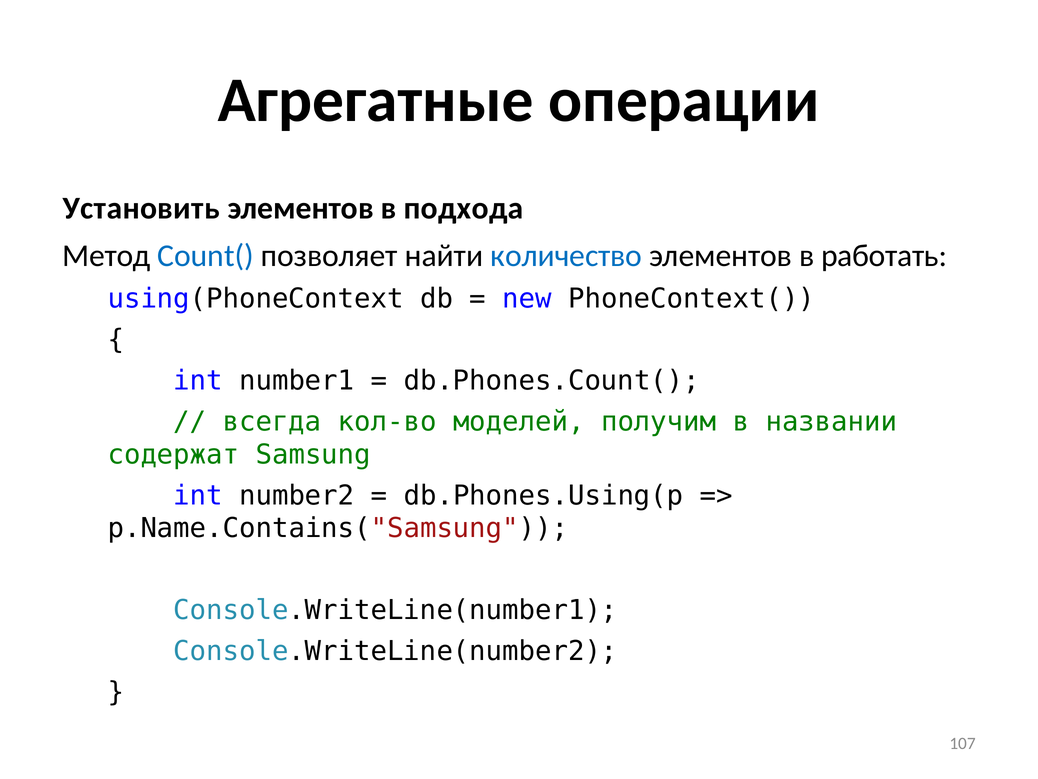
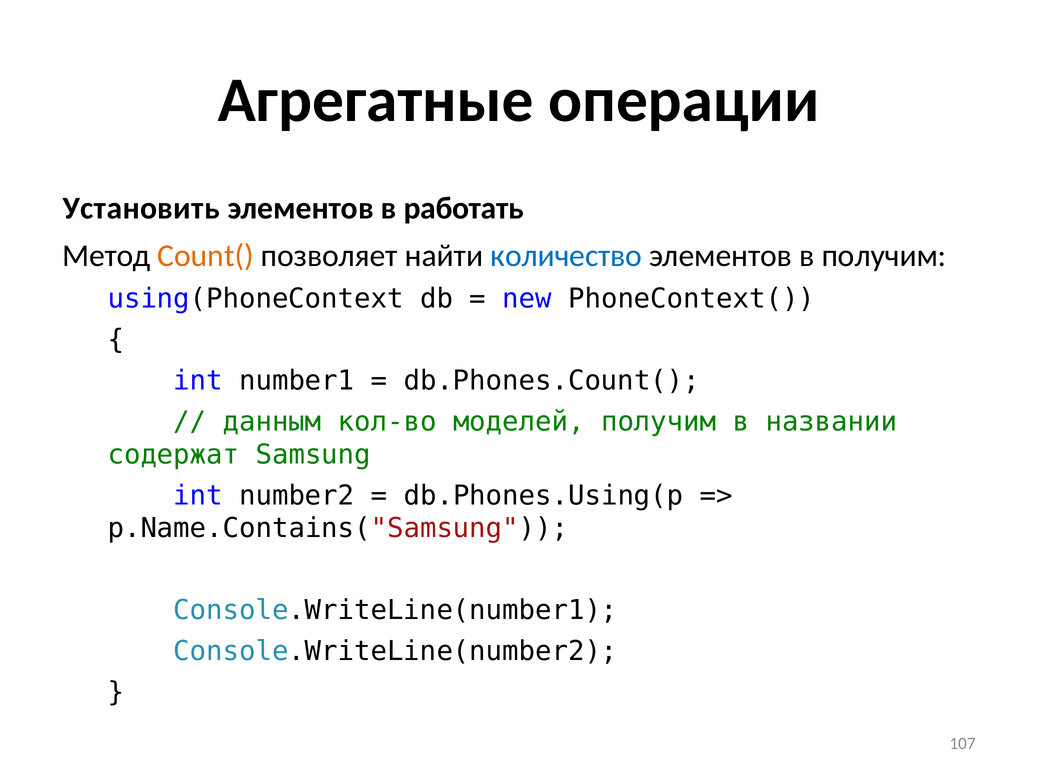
подхода: подхода -> работать
Count( colour: blue -> orange
в работать: работать -> получим
всегда: всегда -> данным
